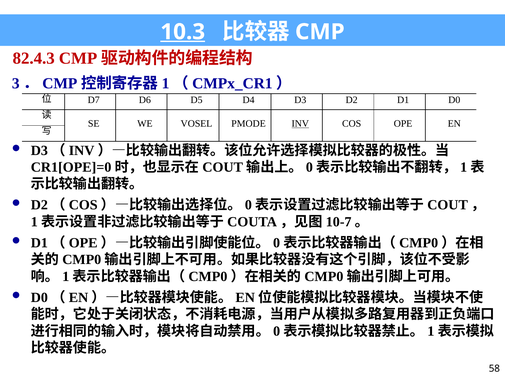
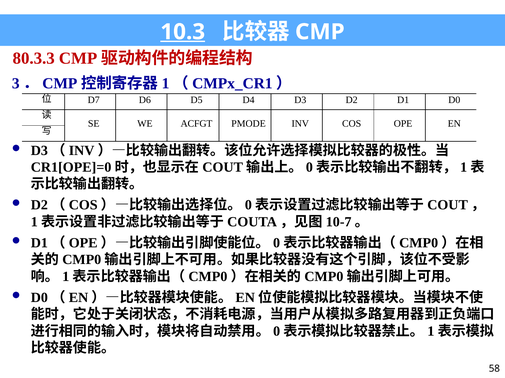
82.4.3: 82.4.3 -> 80.3.3
VOSEL: VOSEL -> ACFGT
INV underline: present -> none
